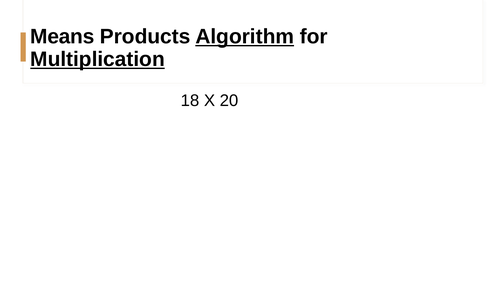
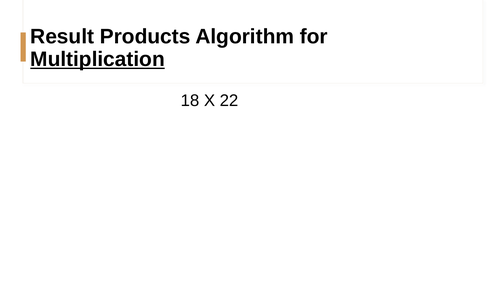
Means: Means -> Result
Algorithm underline: present -> none
20: 20 -> 22
